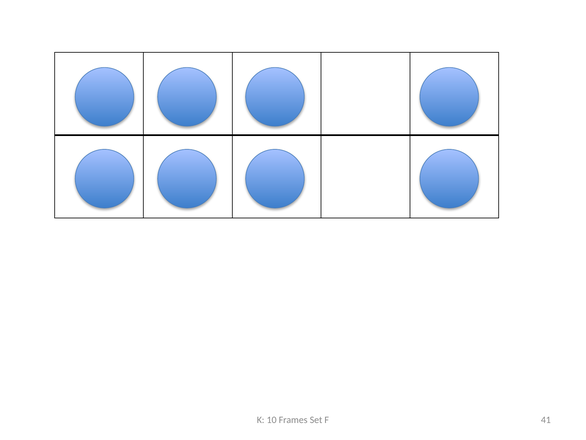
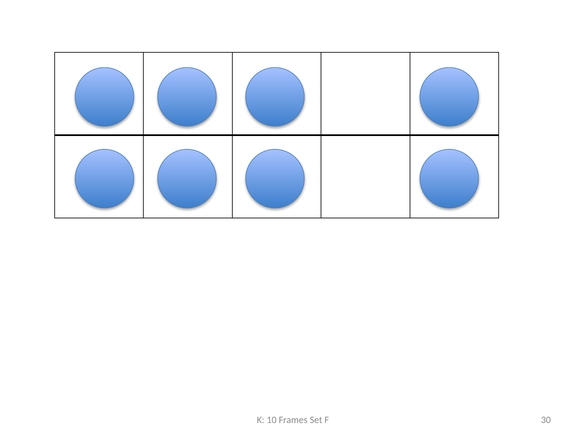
41: 41 -> 30
